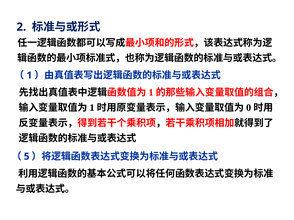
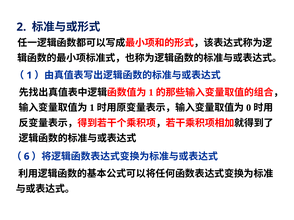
5: 5 -> 6
